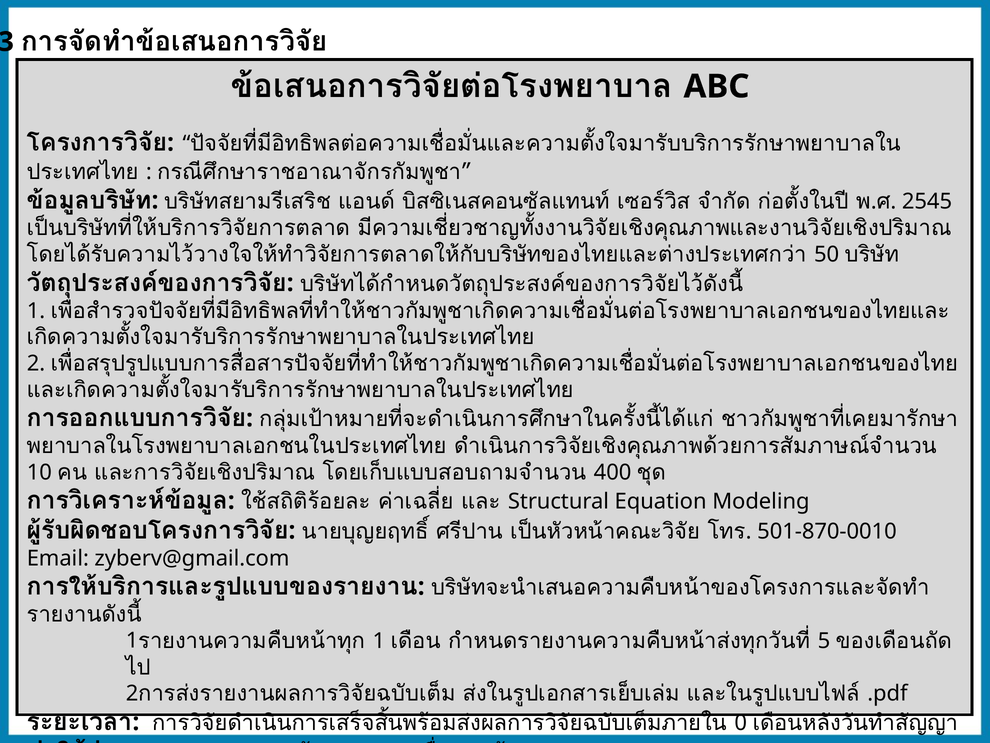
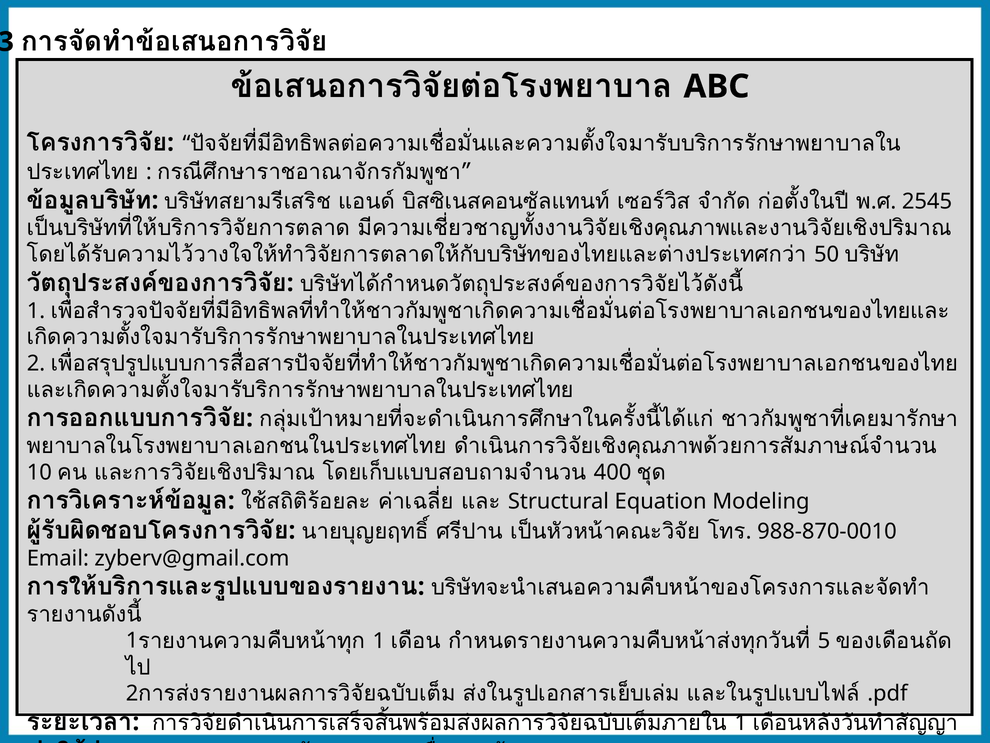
501-870-0010: 501-870-0010 -> 988-870-0010
0 at (741, 722): 0 -> 1
